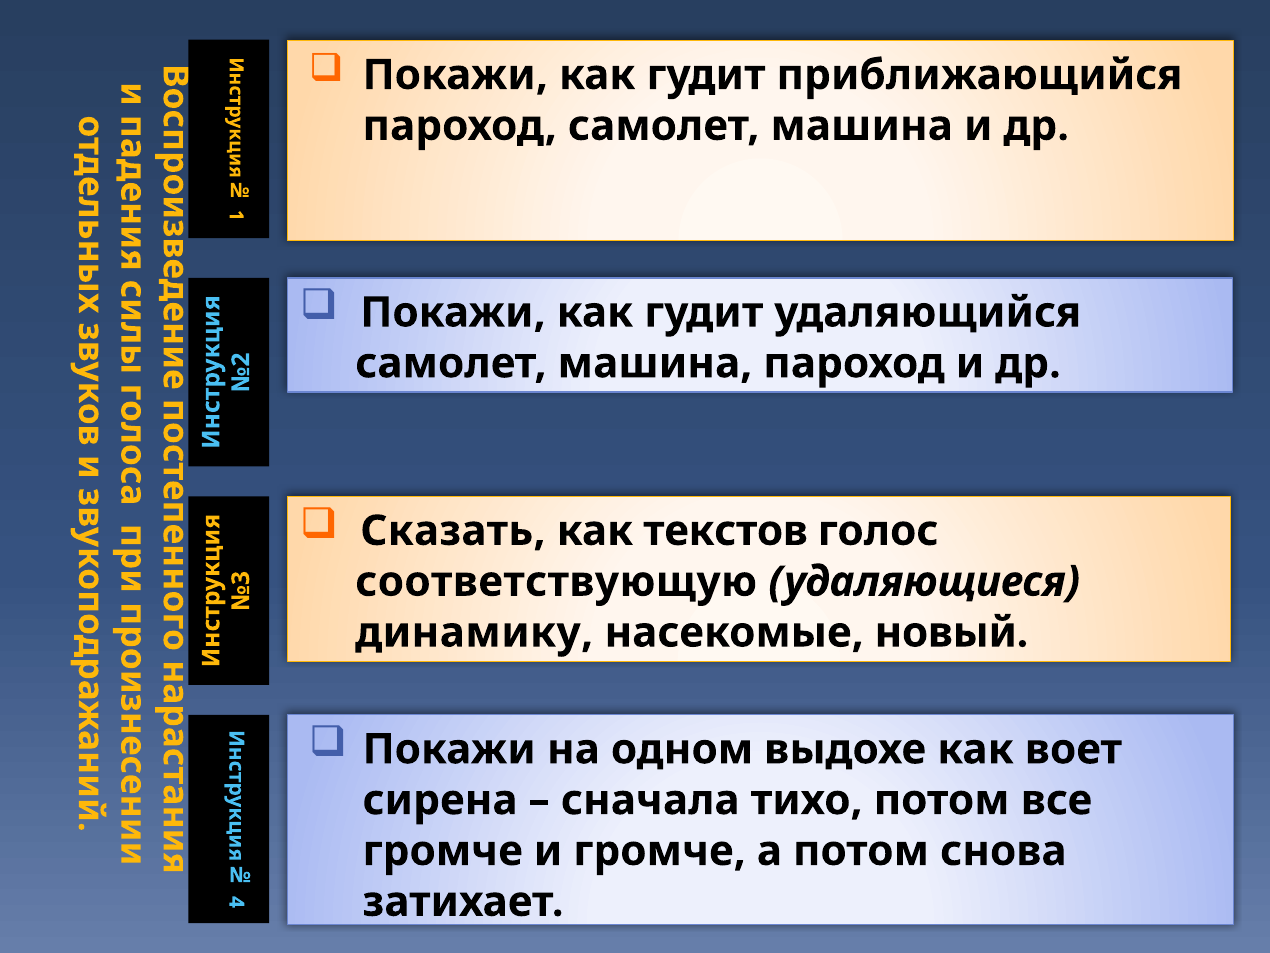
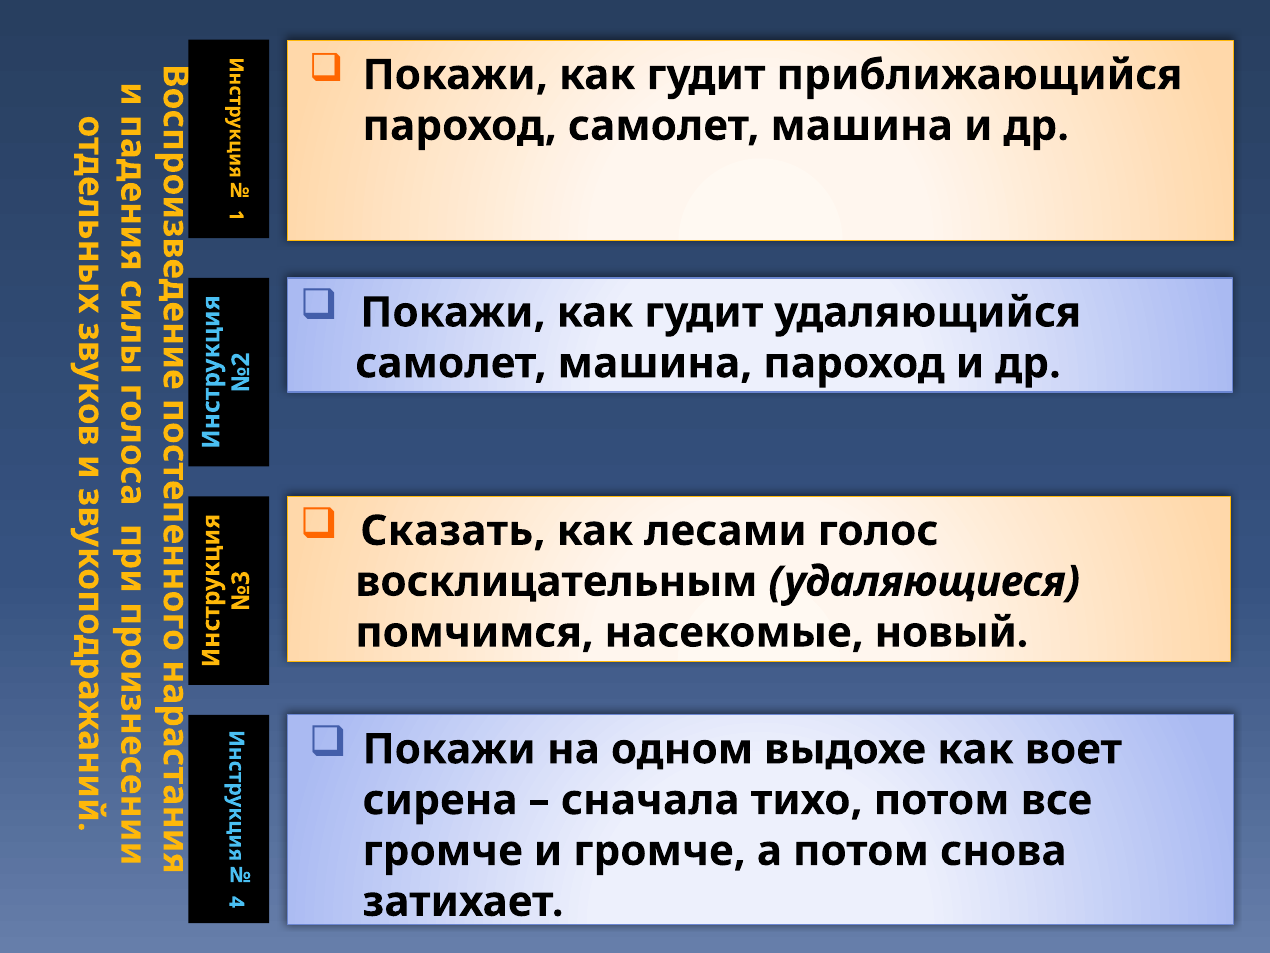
текстов: текстов -> лесами
соответствующую: соответствующую -> восклицательным
динамику: динамику -> помчимся
